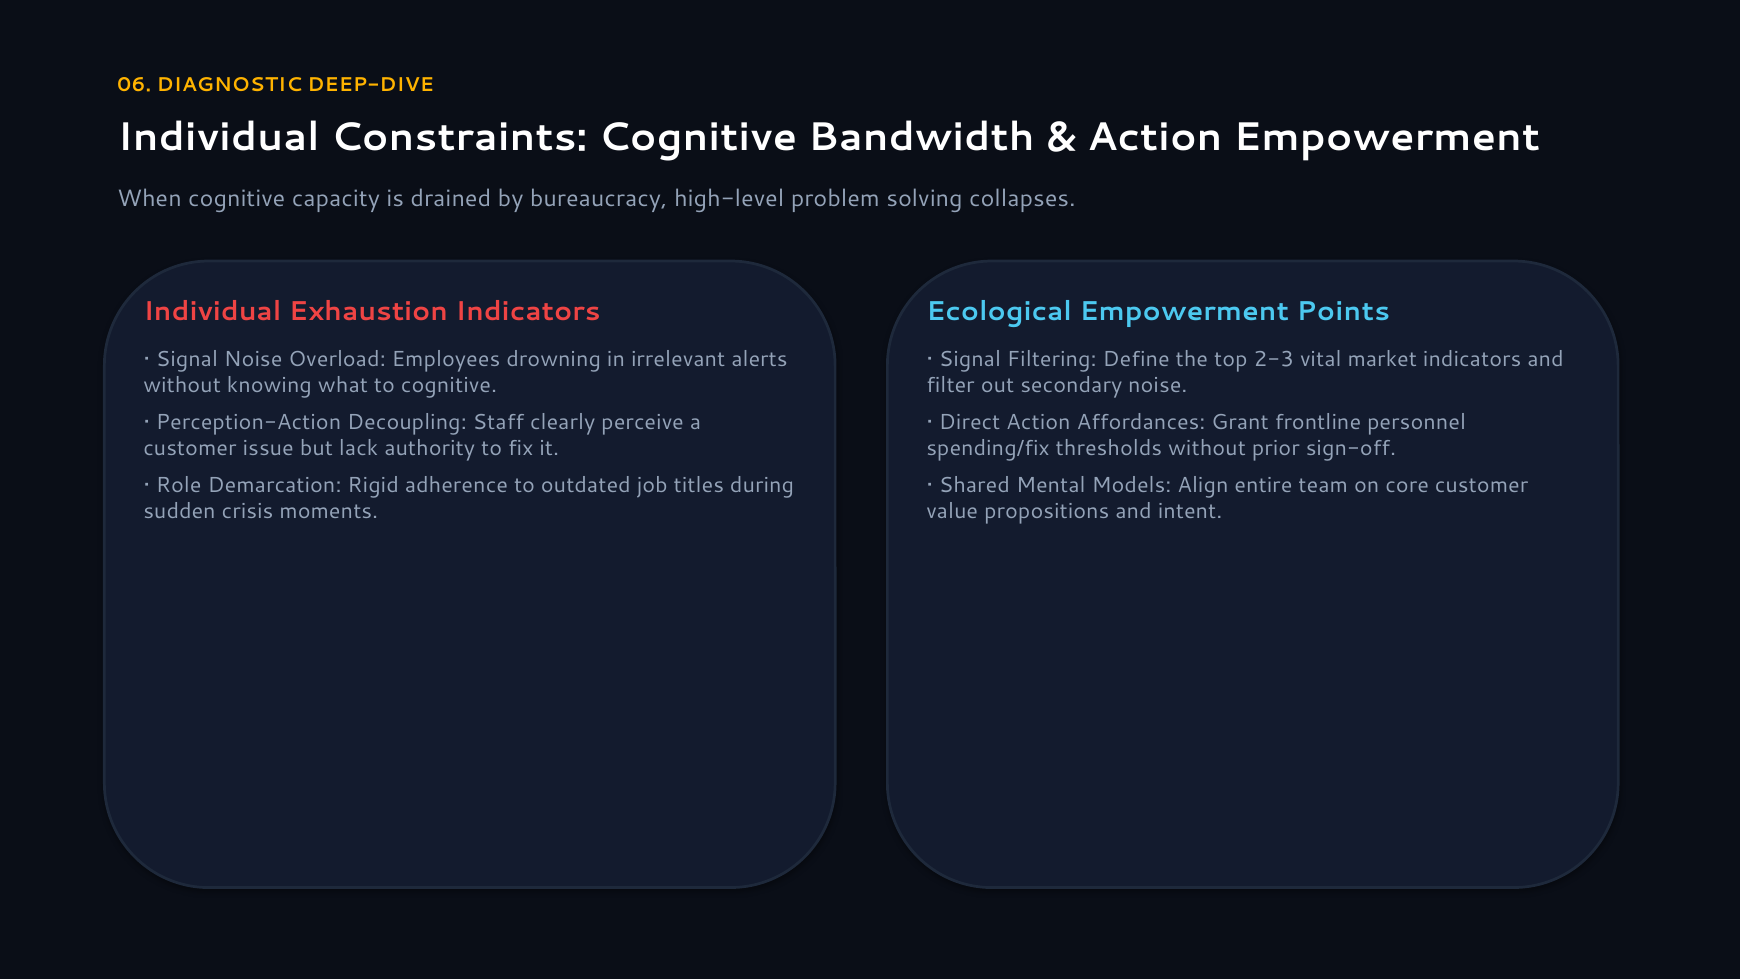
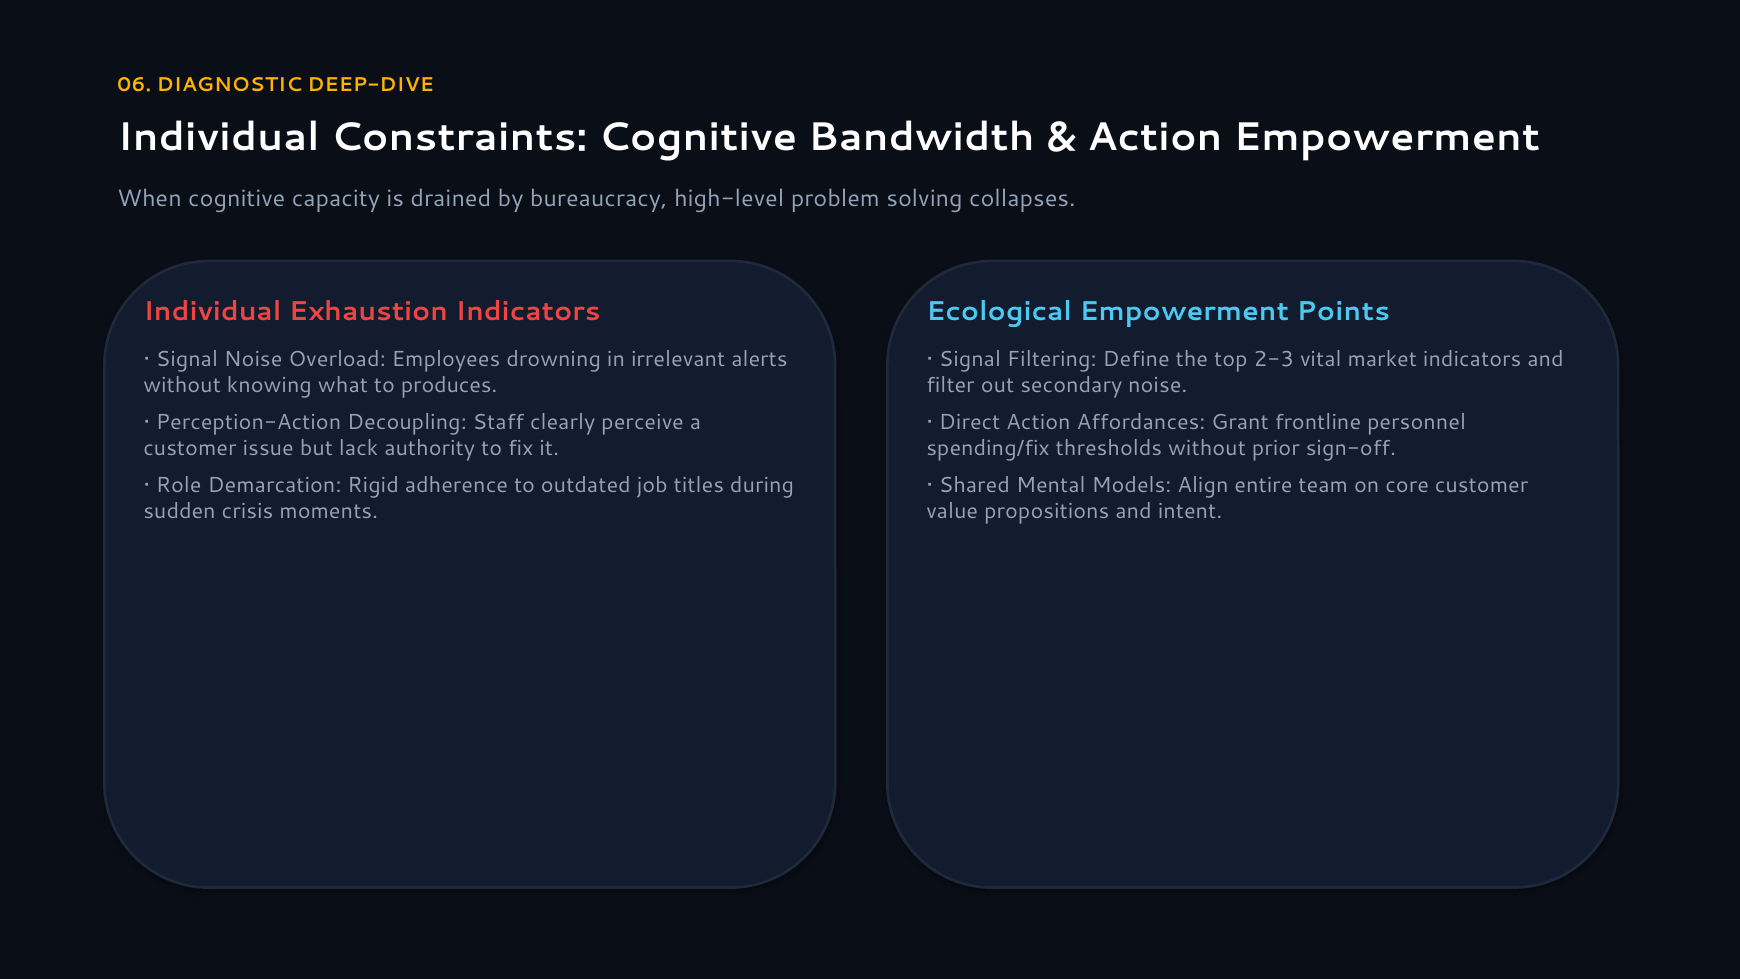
to cognitive: cognitive -> produces
